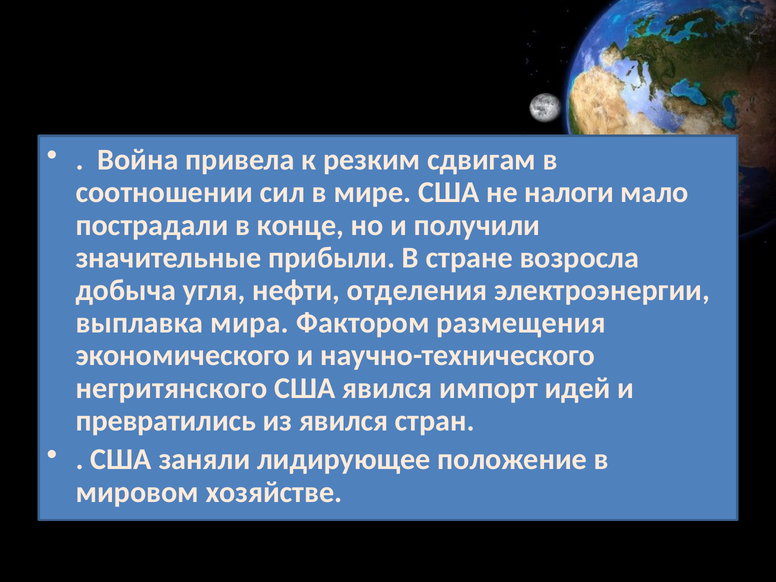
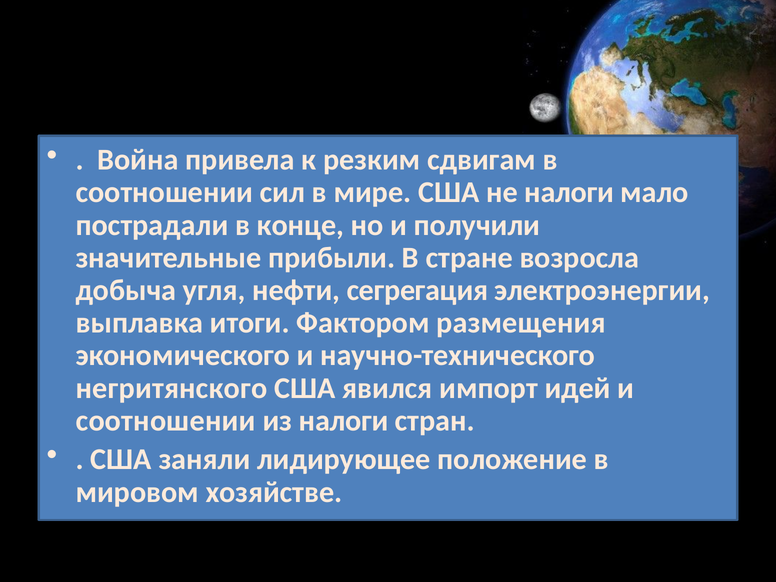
отделения: отделения -> сегрегация
мира: мира -> итоги
превратились at (166, 421): превратились -> соотношении
из явился: явился -> налоги
